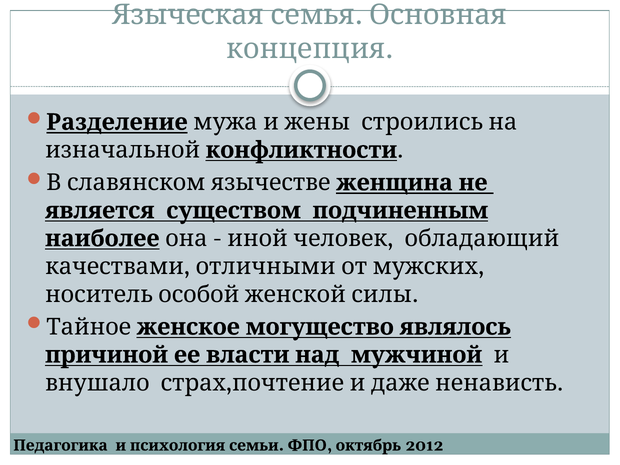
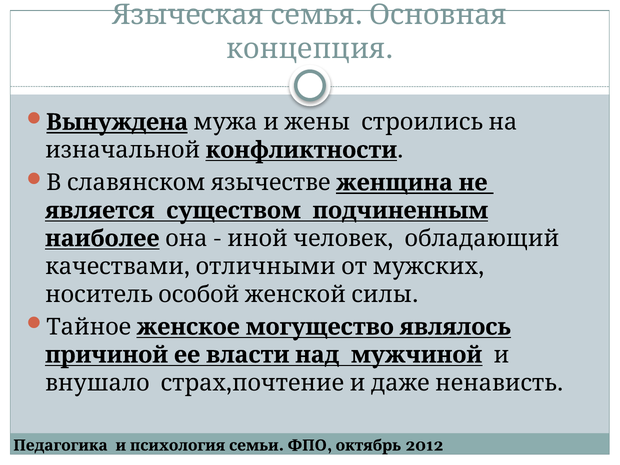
Разделение: Разделение -> Вынуждена
